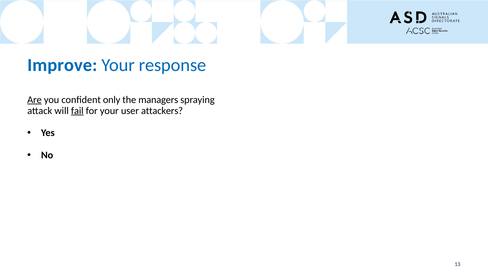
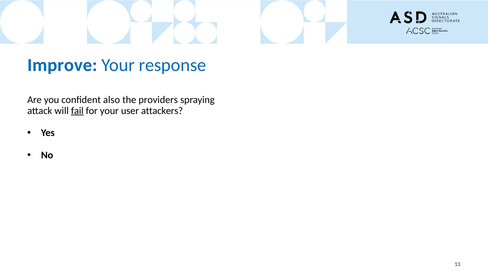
Are underline: present -> none
only: only -> also
managers: managers -> providers
